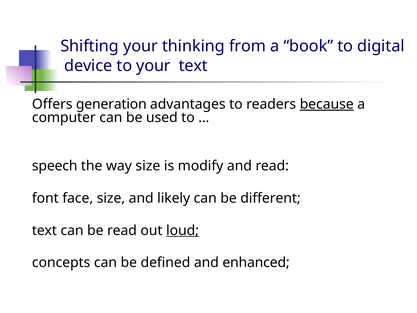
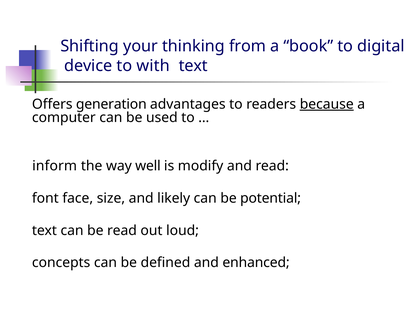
to your: your -> with
speech: speech -> inform
way size: size -> well
different: different -> potential
loud underline: present -> none
